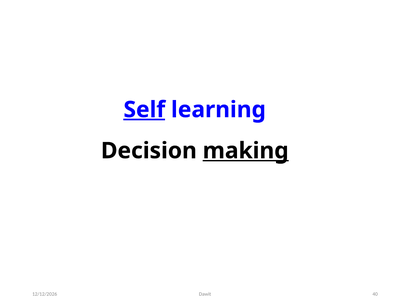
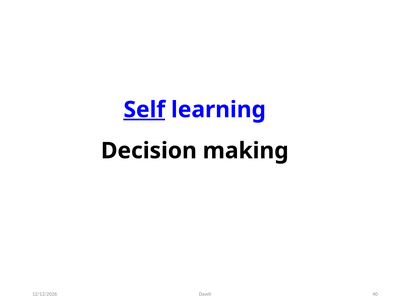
making underline: present -> none
